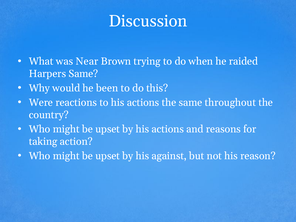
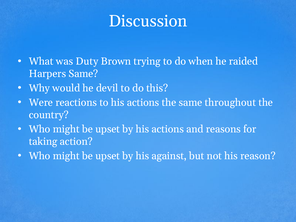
Near: Near -> Duty
been: been -> devil
